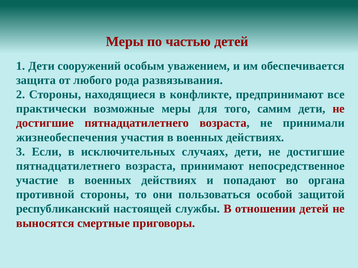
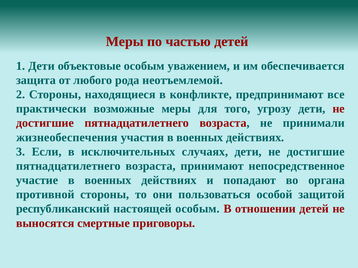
сооружений: сооружений -> объектовые
развязывания: развязывания -> неотъемлемой
самим: самим -> угрозу
настоящей службы: службы -> особым
